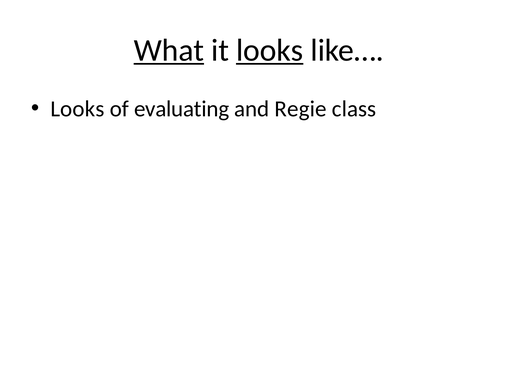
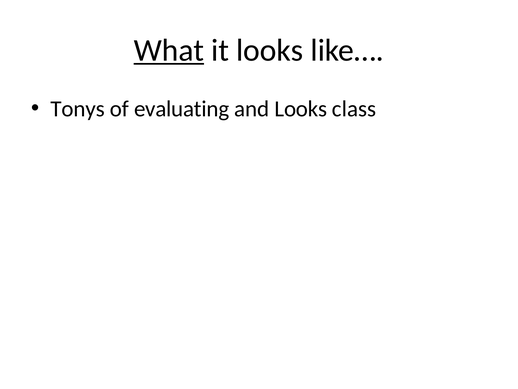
looks at (270, 50) underline: present -> none
Looks at (77, 109): Looks -> Tonys
and Regie: Regie -> Looks
